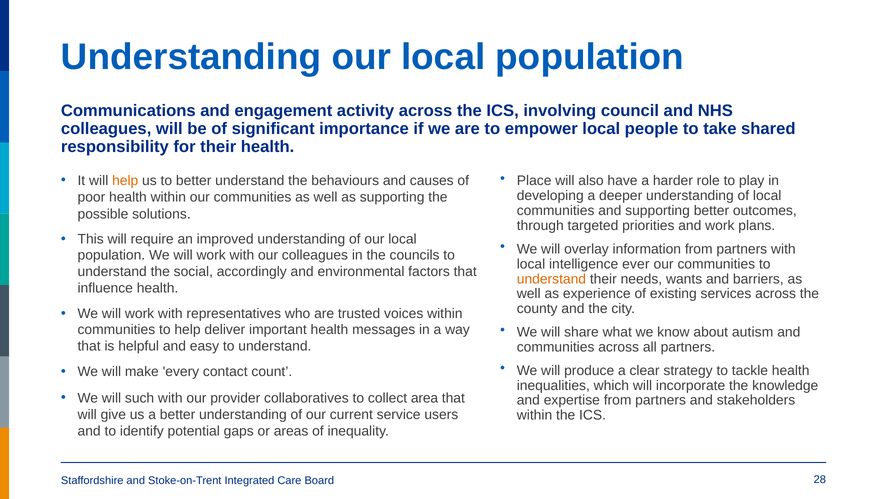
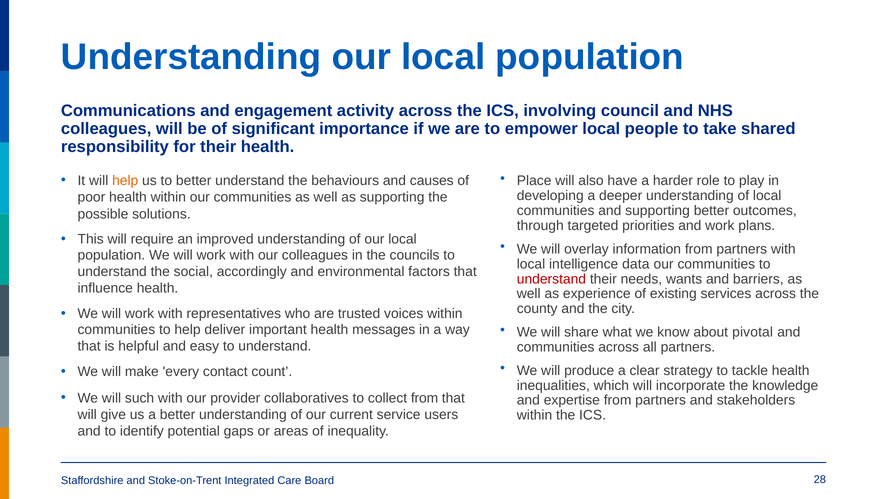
ever: ever -> data
understand at (551, 279) colour: orange -> red
autism: autism -> pivotal
collect area: area -> from
